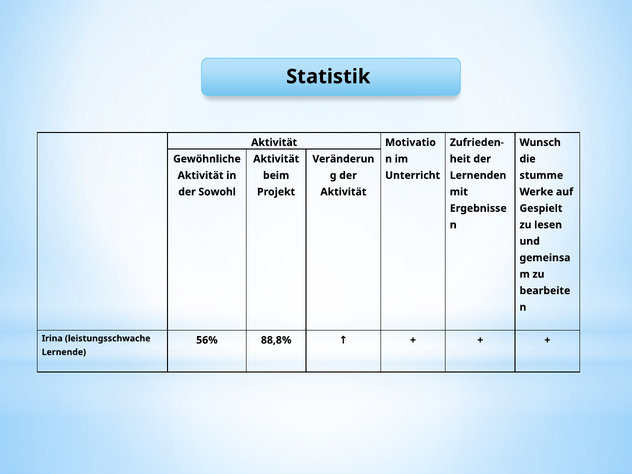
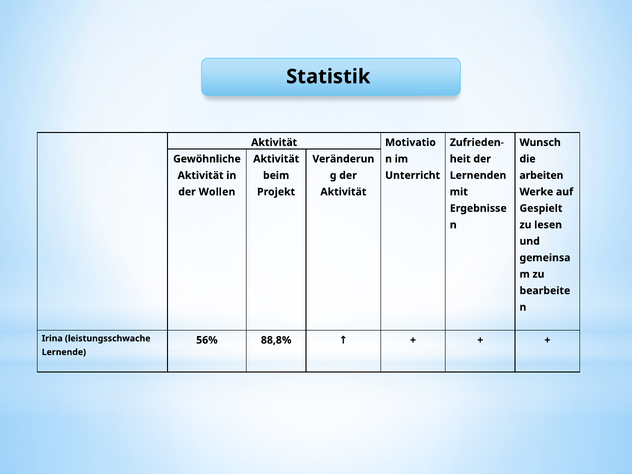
stumme: stumme -> arbeiten
Sowohl: Sowohl -> Wollen
